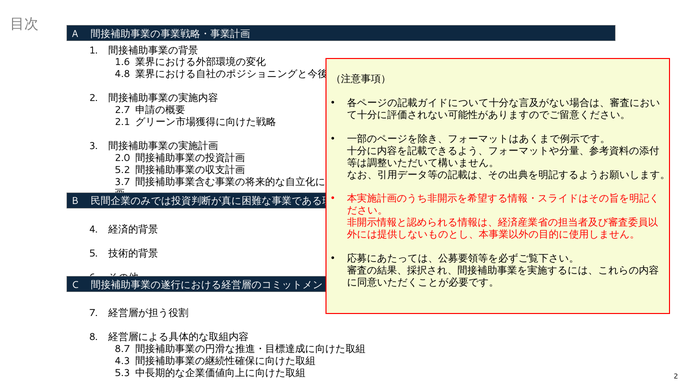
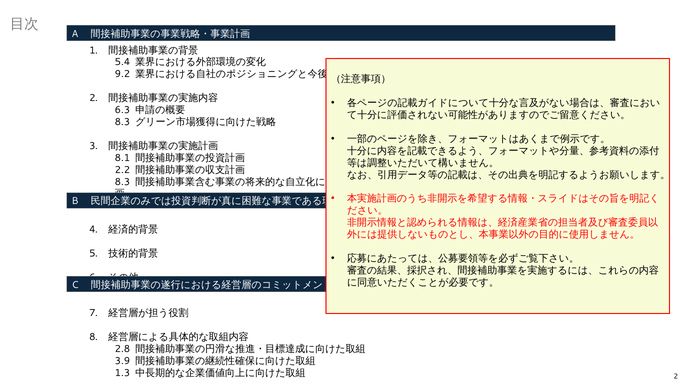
1.6: 1.6 -> 5.4
4.8: 4.8 -> 9.2
2.7: 2.7 -> 6.3
2.1 at (122, 122): 2.1 -> 8.3
2.0: 2.0 -> 8.1
5.2: 5.2 -> 2.2
3.7 at (122, 182): 3.7 -> 8.3
8.7: 8.7 -> 2.8
4.3: 4.3 -> 3.9
5.3: 5.3 -> 1.3
